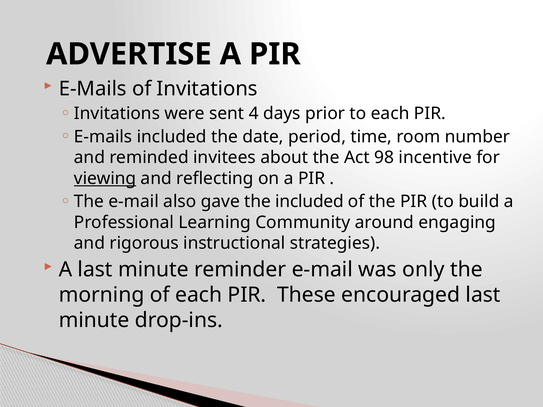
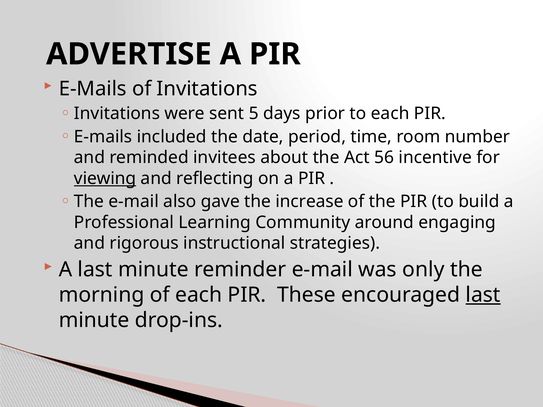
4: 4 -> 5
98: 98 -> 56
the included: included -> increase
last at (483, 295) underline: none -> present
